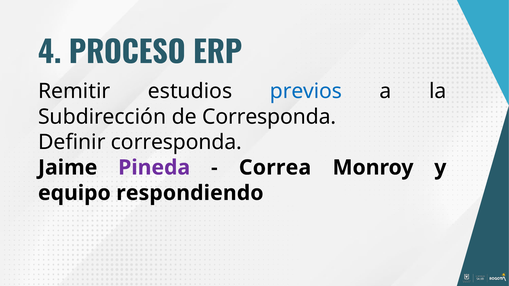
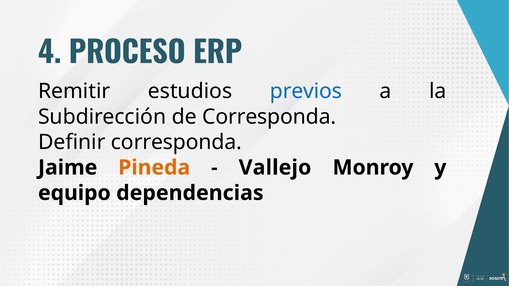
Pineda colour: purple -> orange
Correa: Correa -> Vallejo
respondiendo: respondiendo -> dependencias
